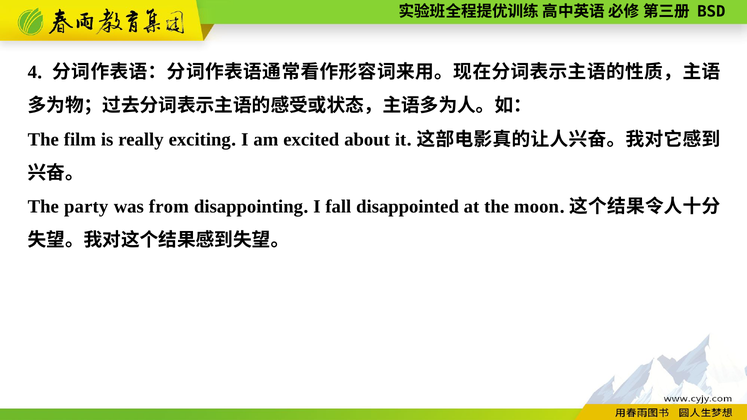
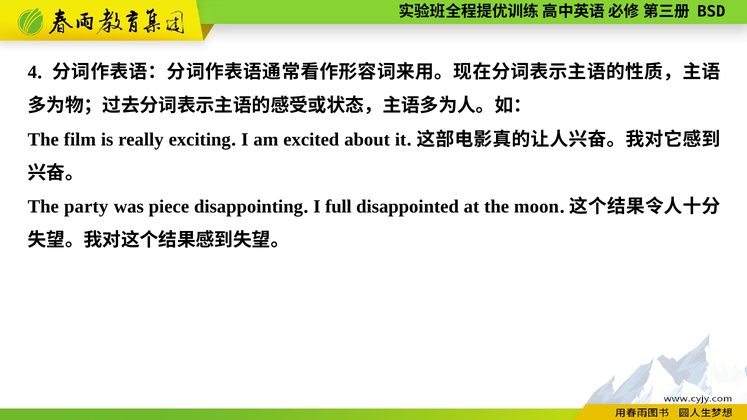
from: from -> piece
fall: fall -> full
